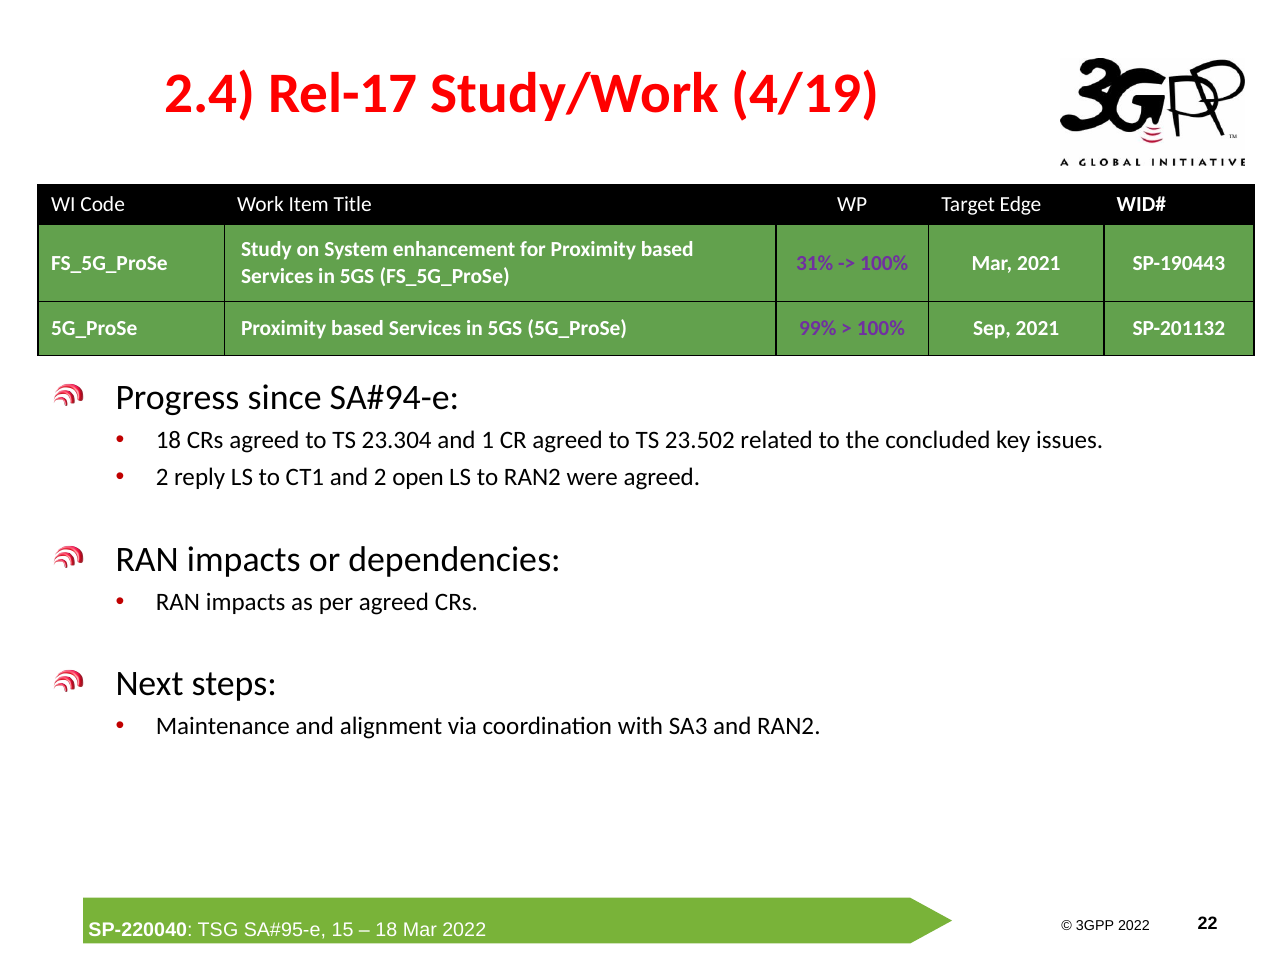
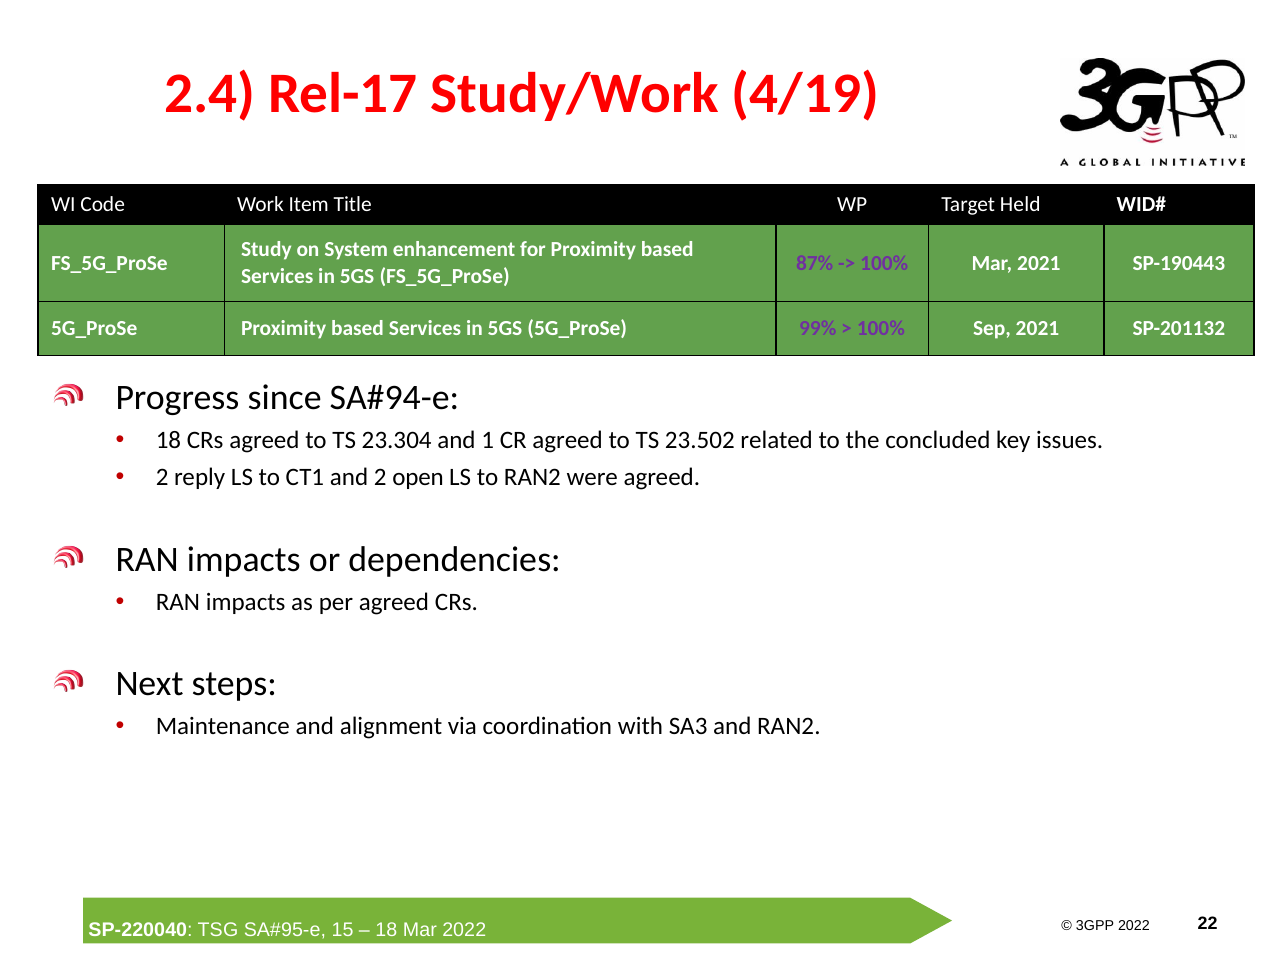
Edge: Edge -> Held
31%: 31% -> 87%
